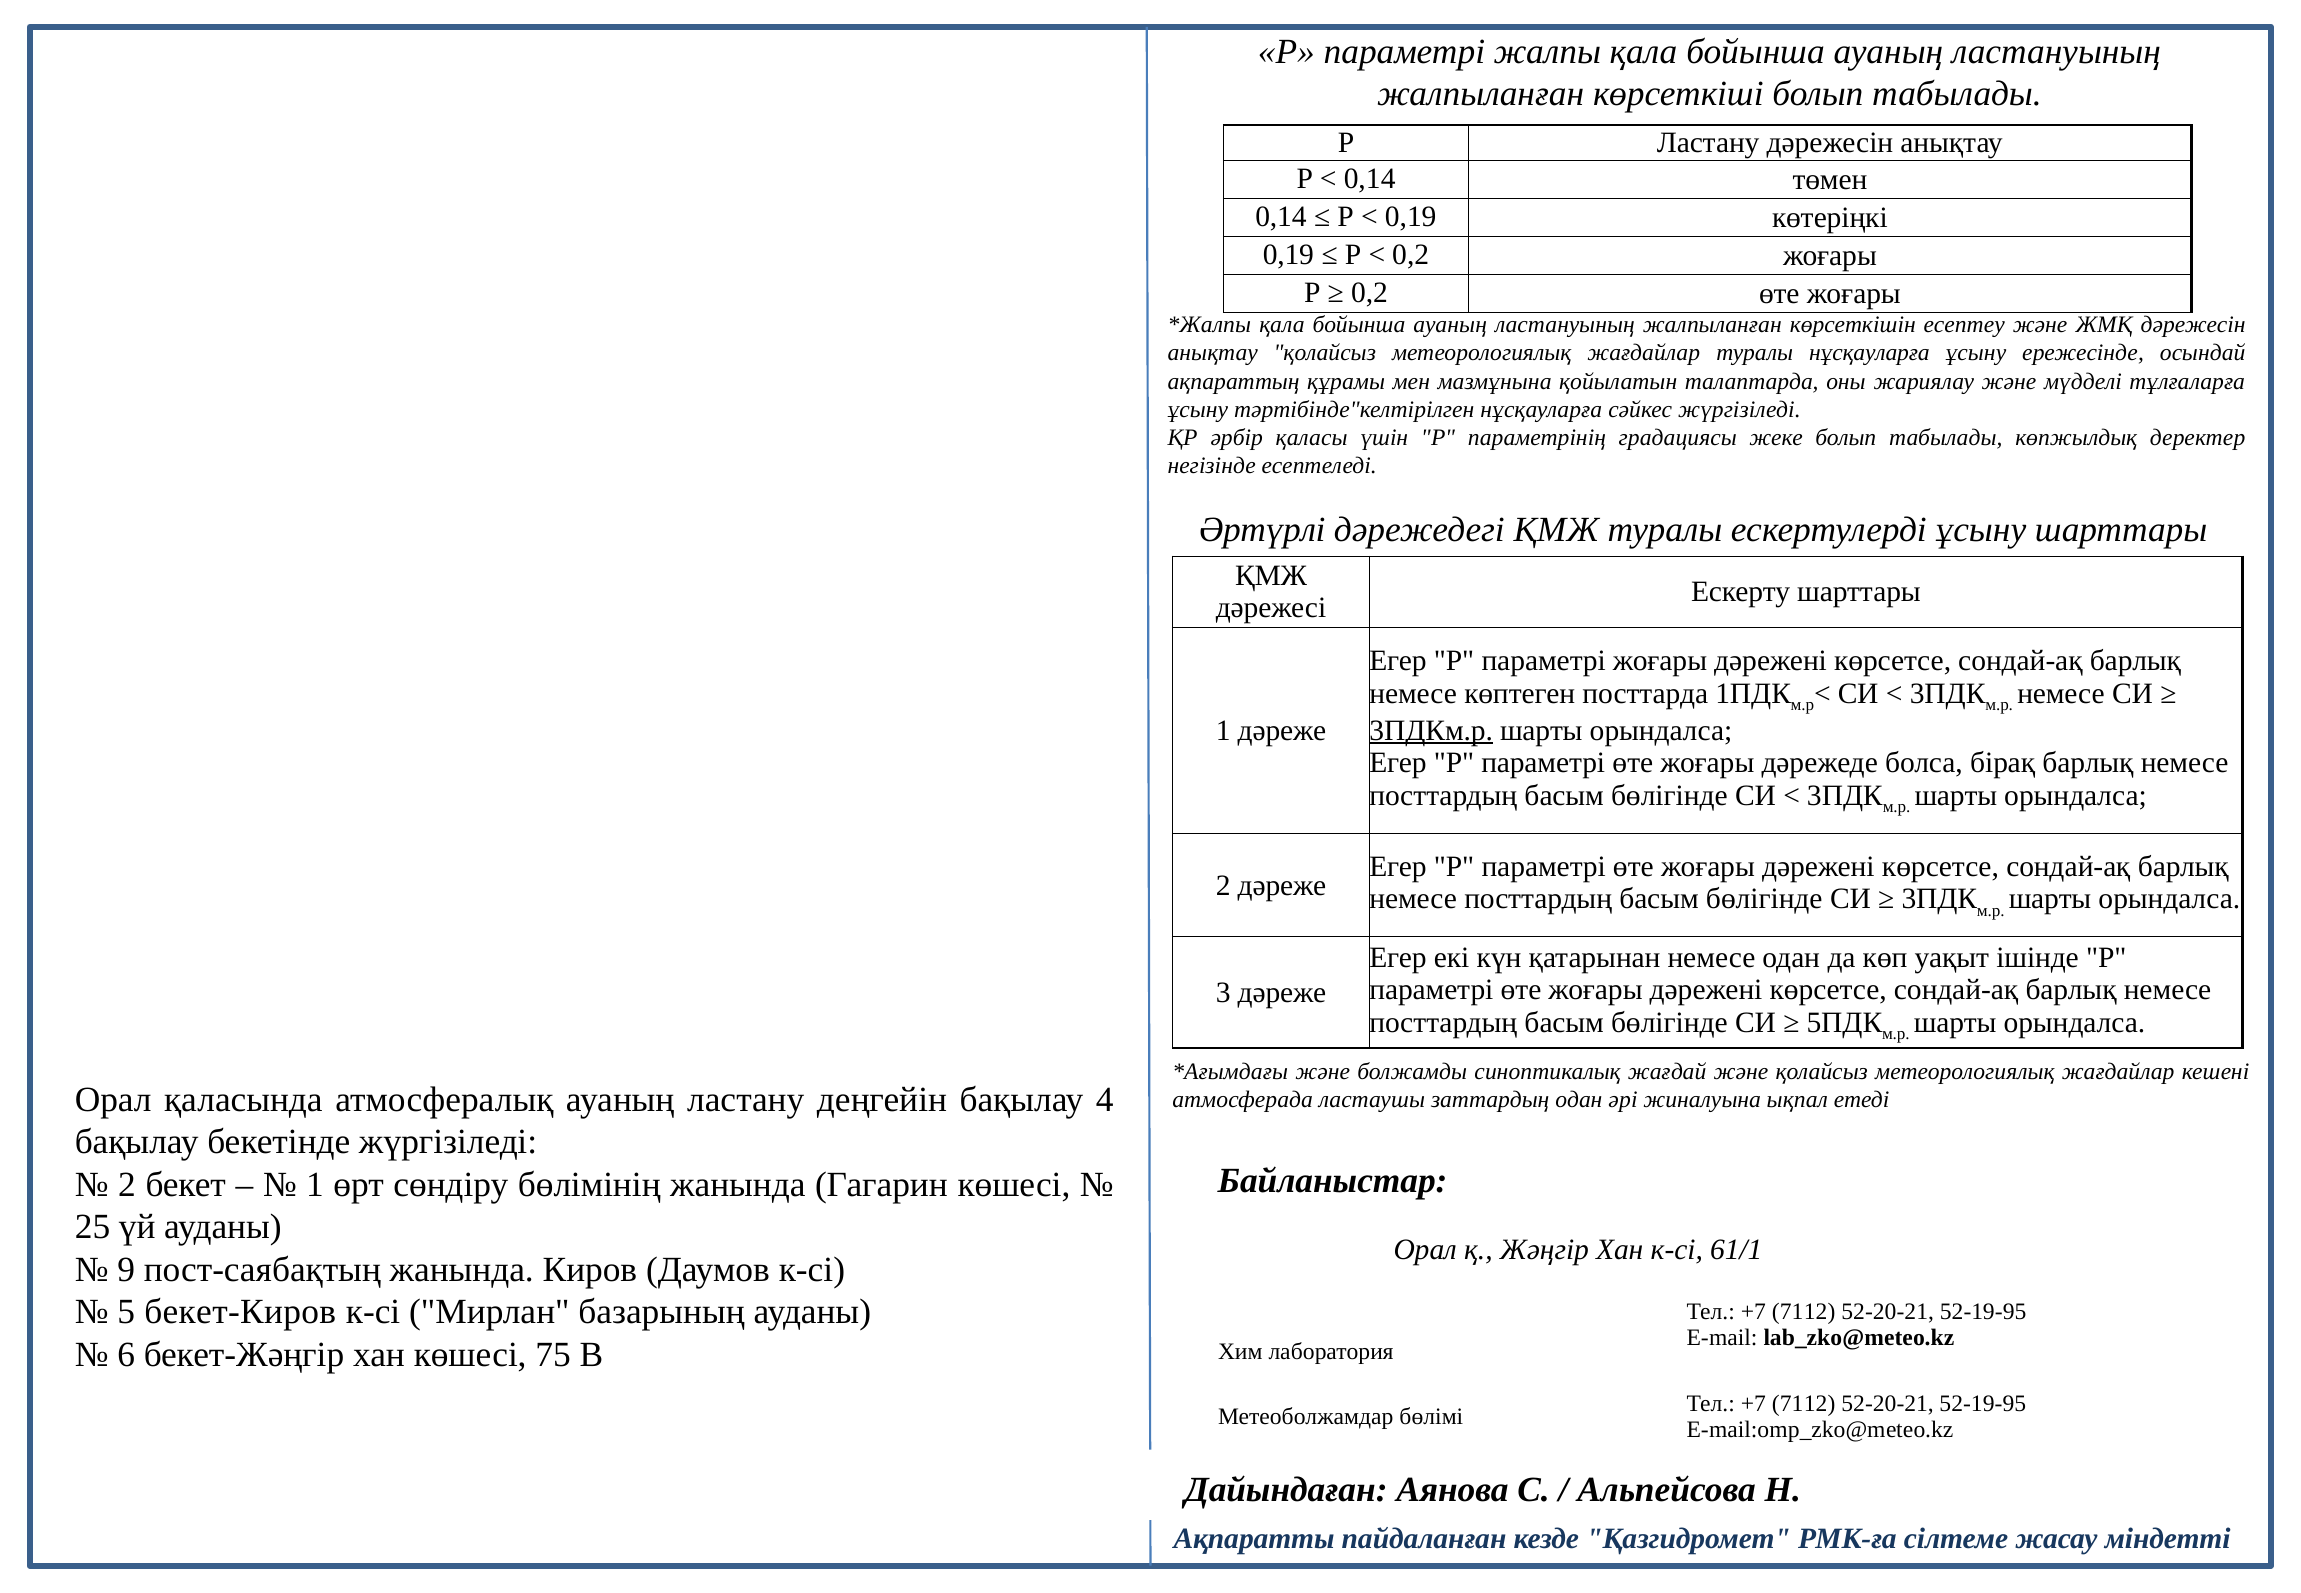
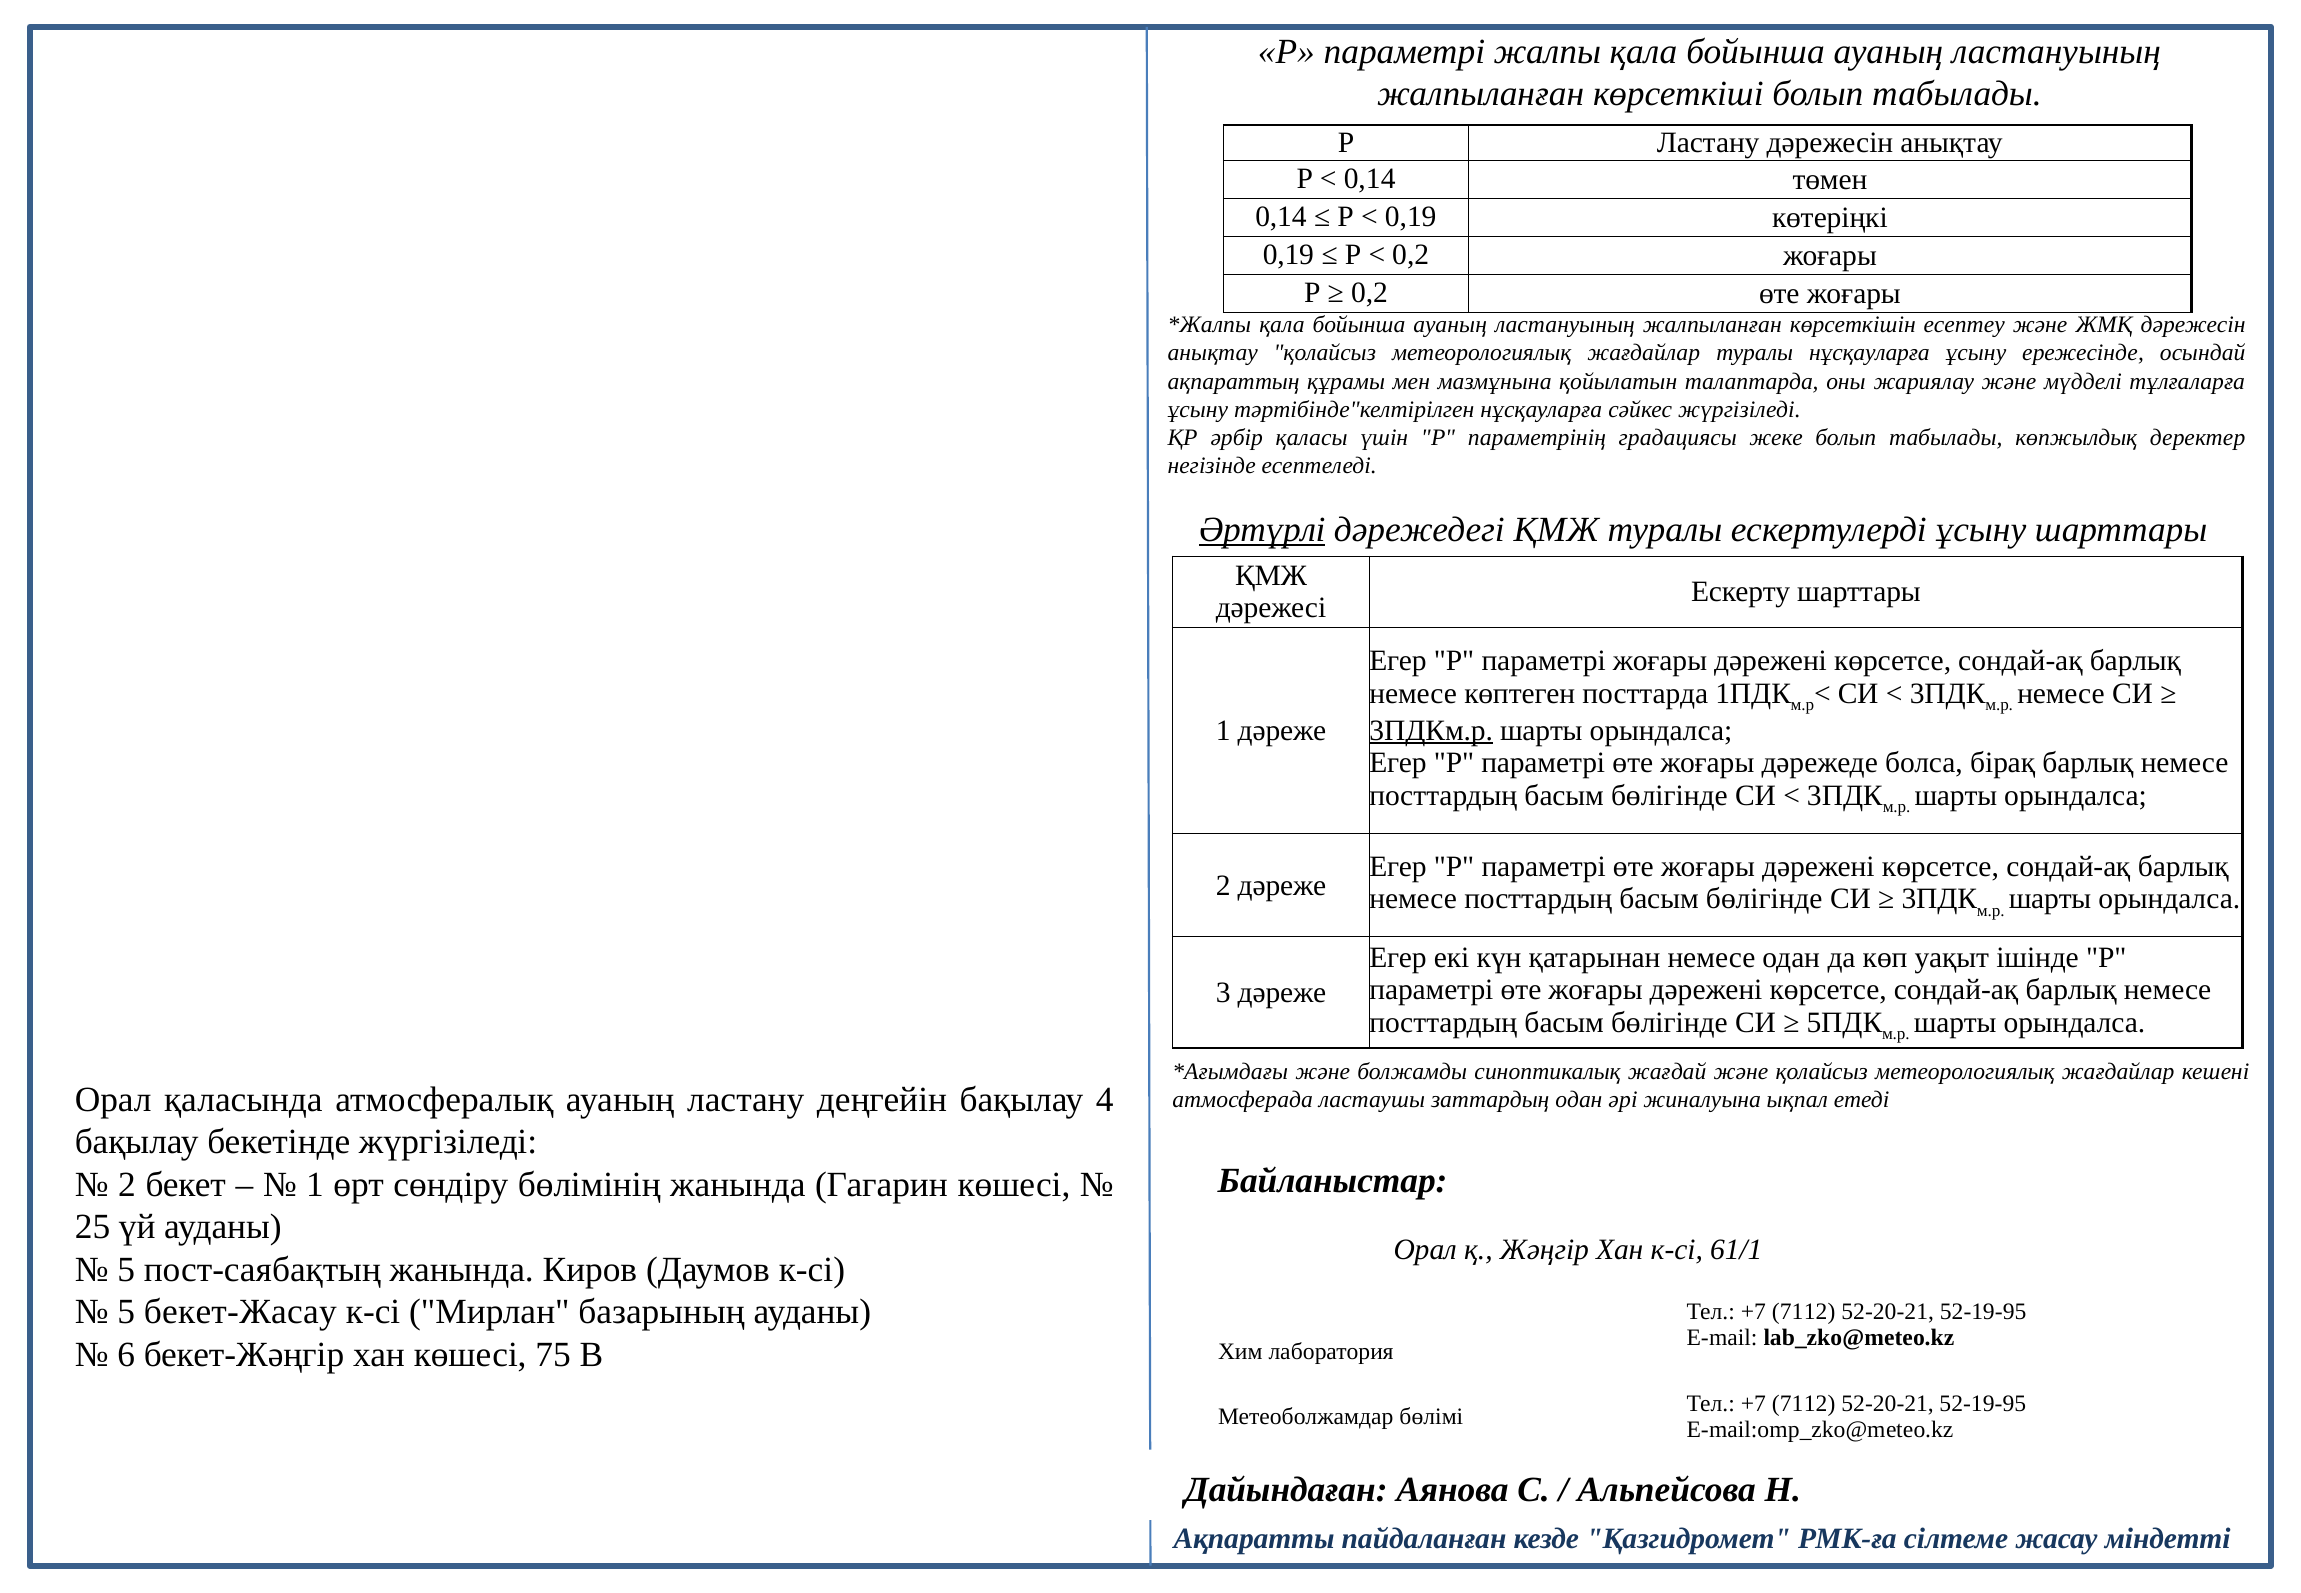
Әртүрлі underline: none -> present
9 at (126, 1270): 9 -> 5
бекет-Киров: бекет-Киров -> бекет-Жасау
